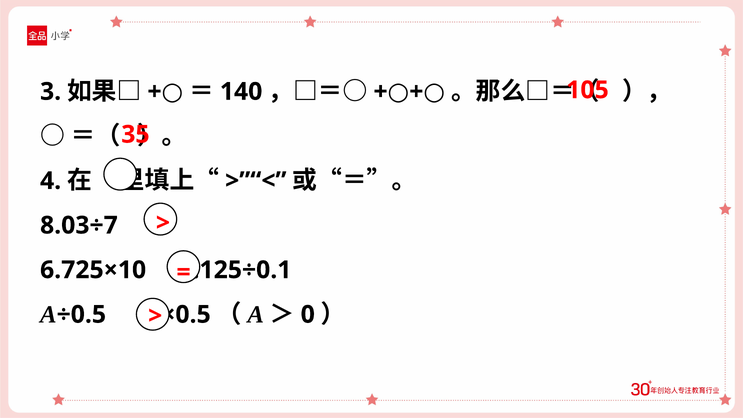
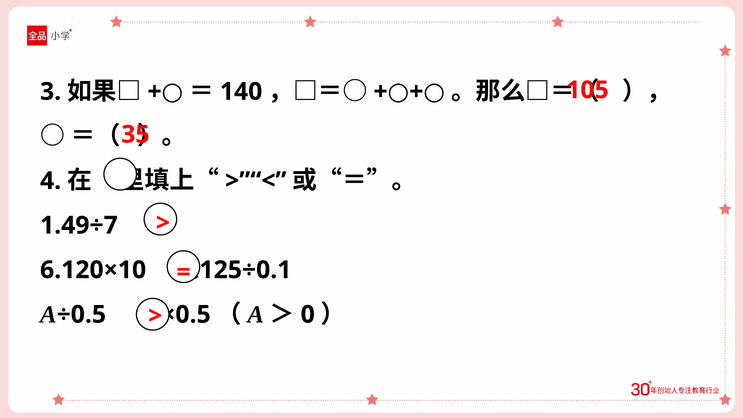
8.03÷7: 8.03÷7 -> 1.49÷7
6.725×10: 6.725×10 -> 6.120×10
